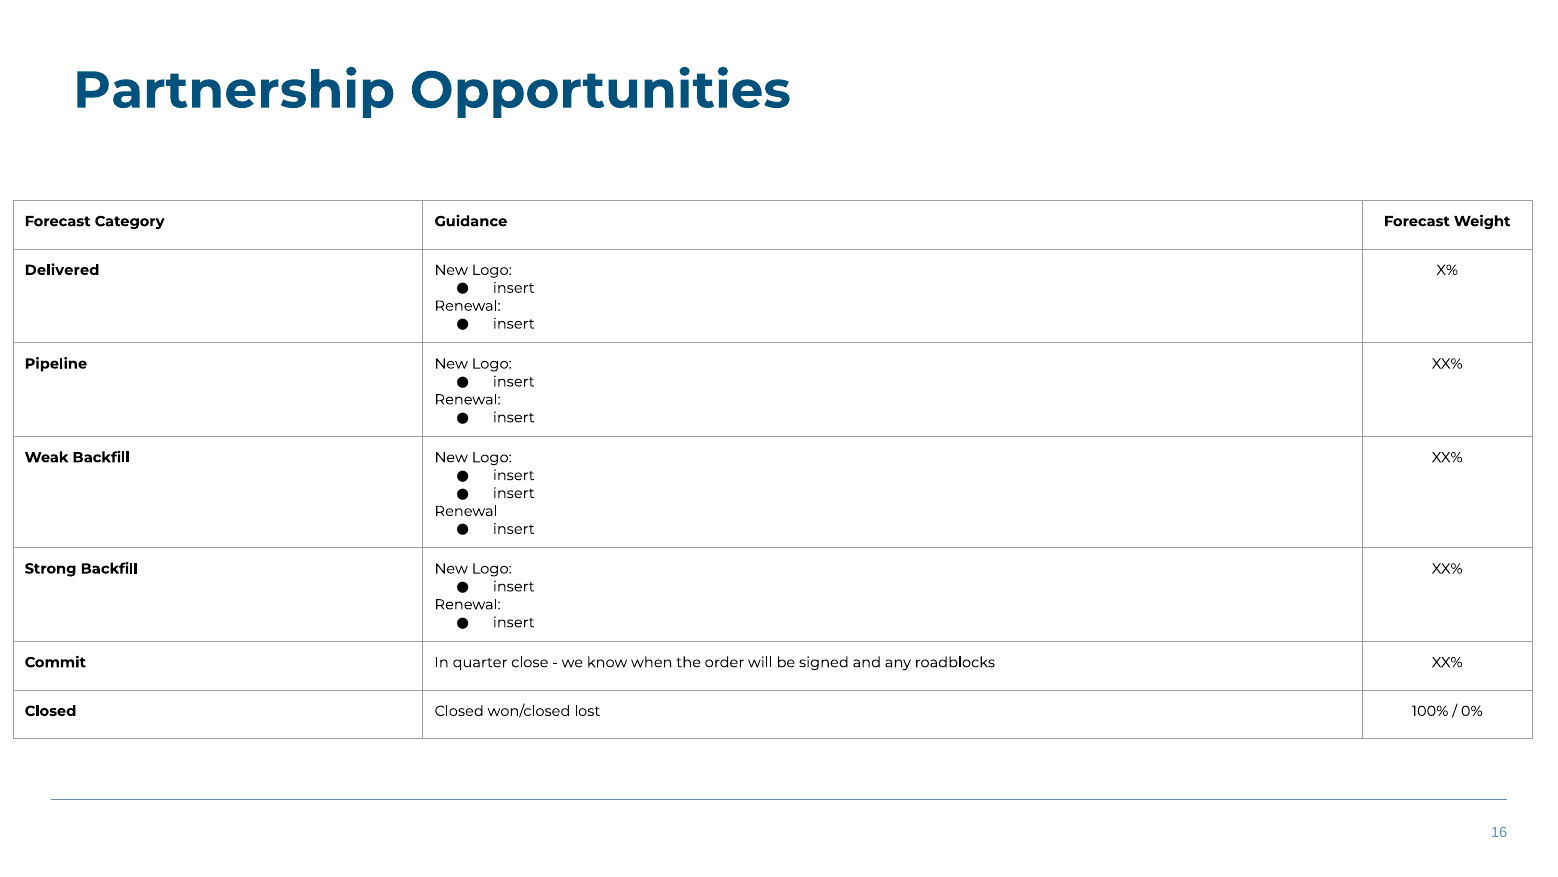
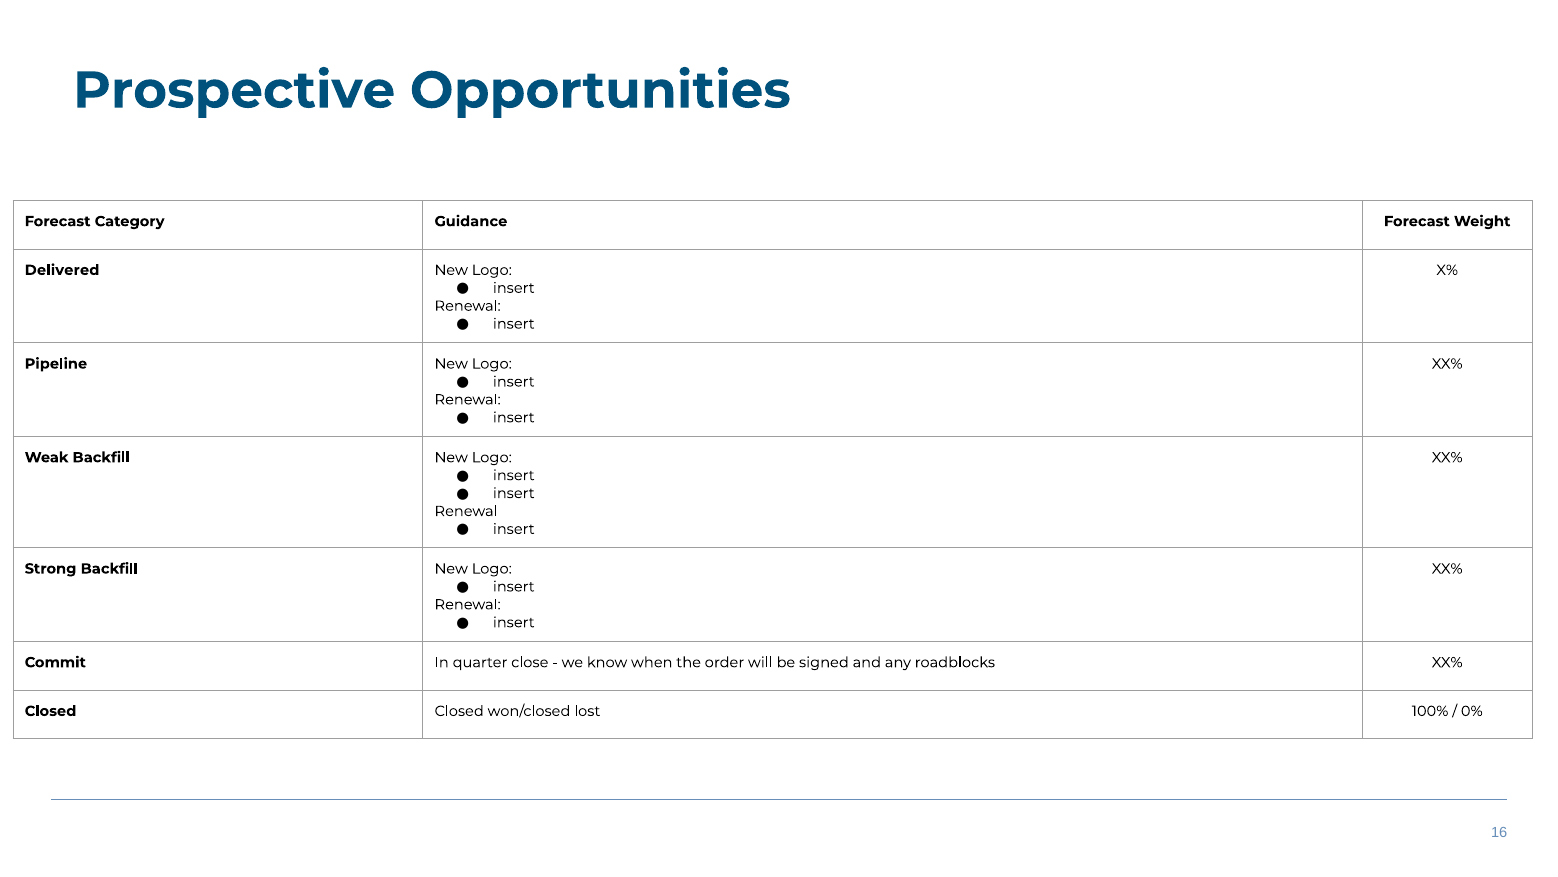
Partnership: Partnership -> Prospective
